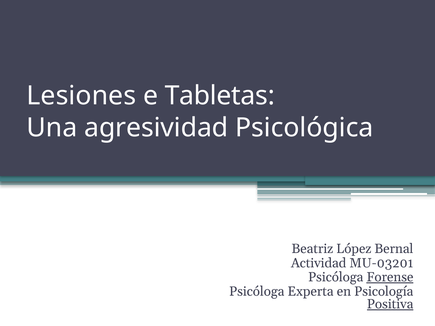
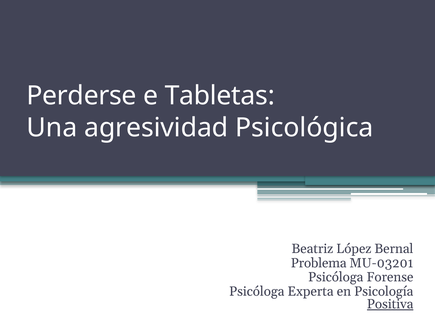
Lesiones: Lesiones -> Perderse
Actividad: Actividad -> Problema
Forense underline: present -> none
